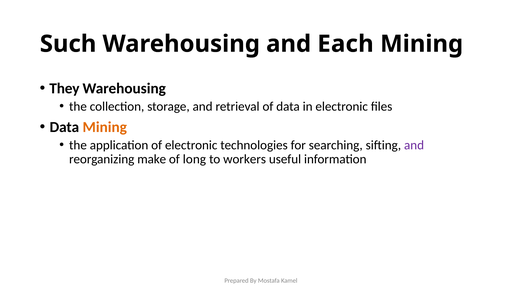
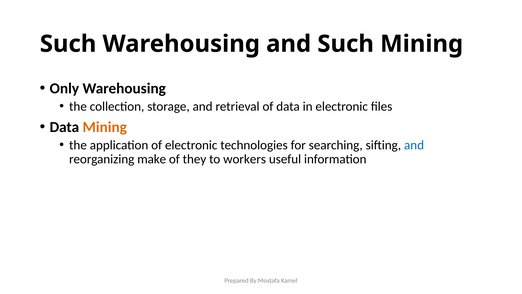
and Each: Each -> Such
They: They -> Only
and at (414, 145) colour: purple -> blue
long: long -> they
